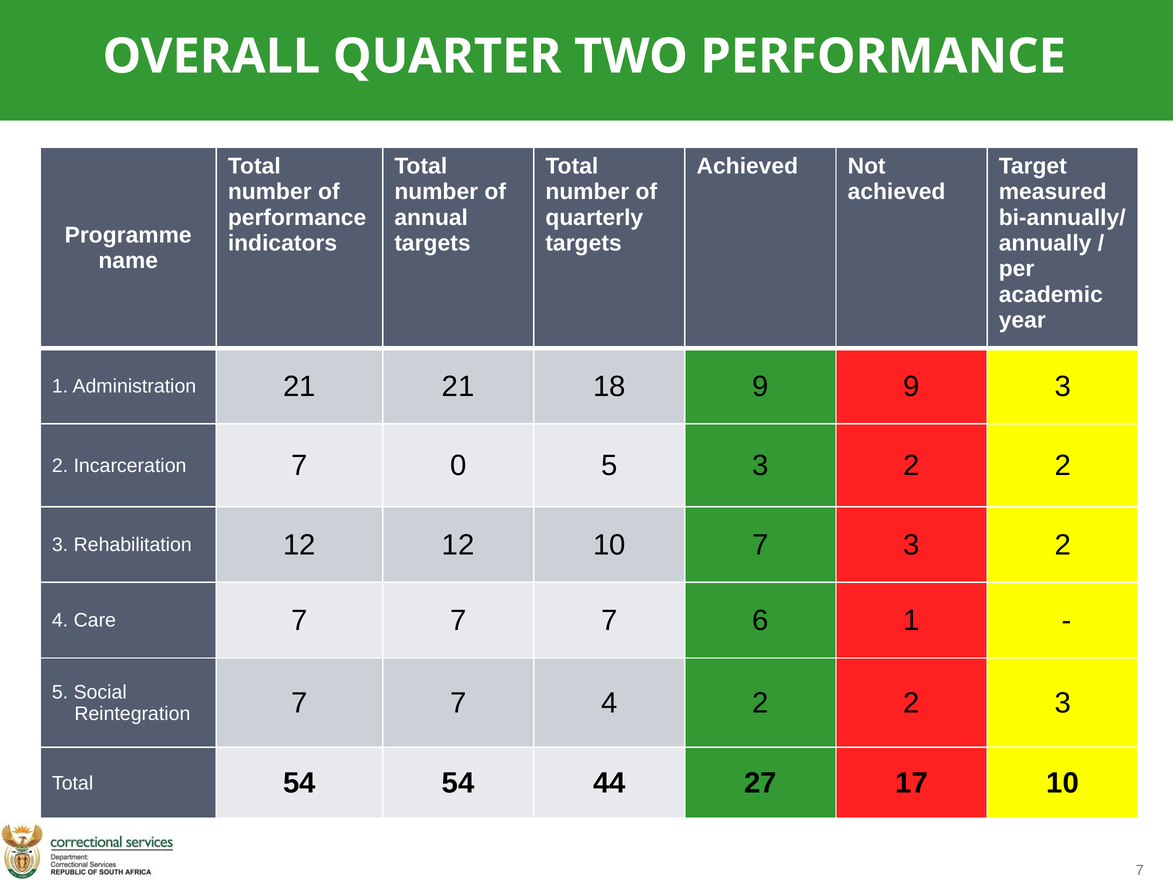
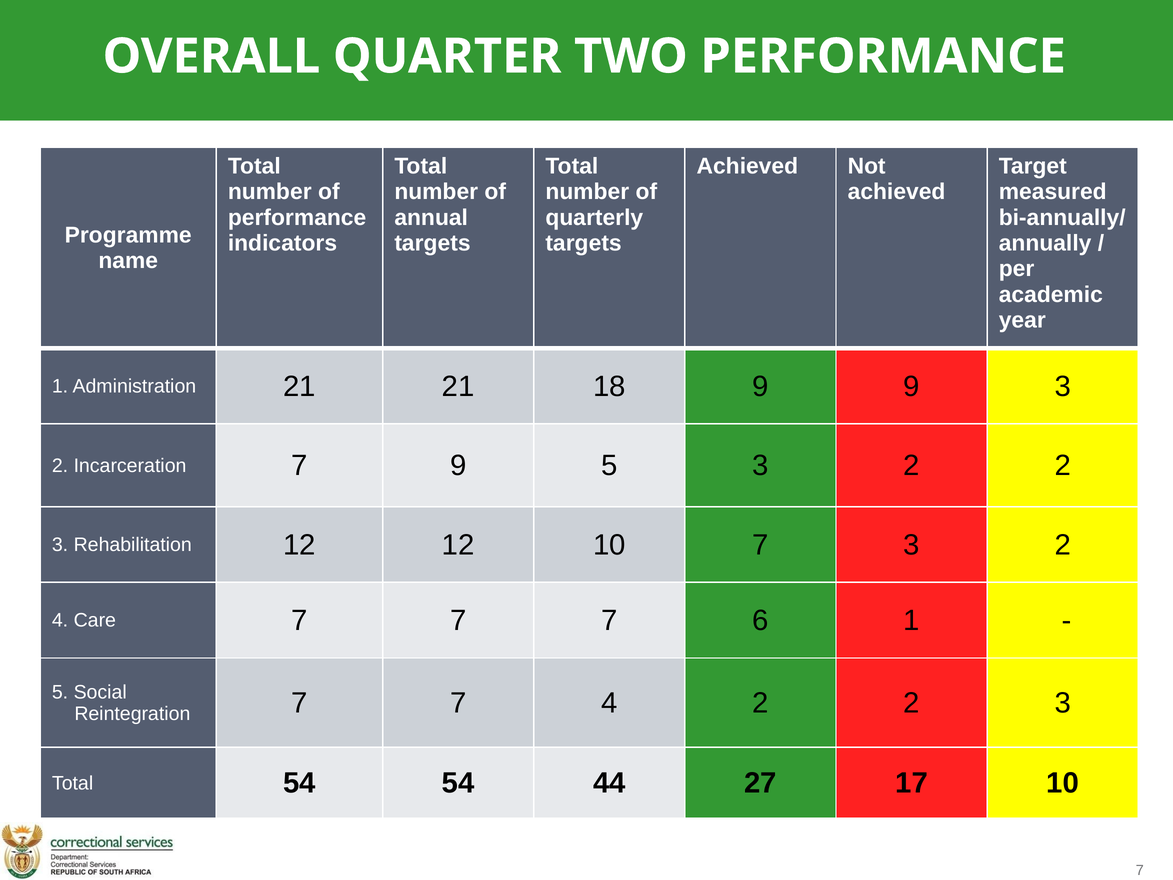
7 0: 0 -> 9
